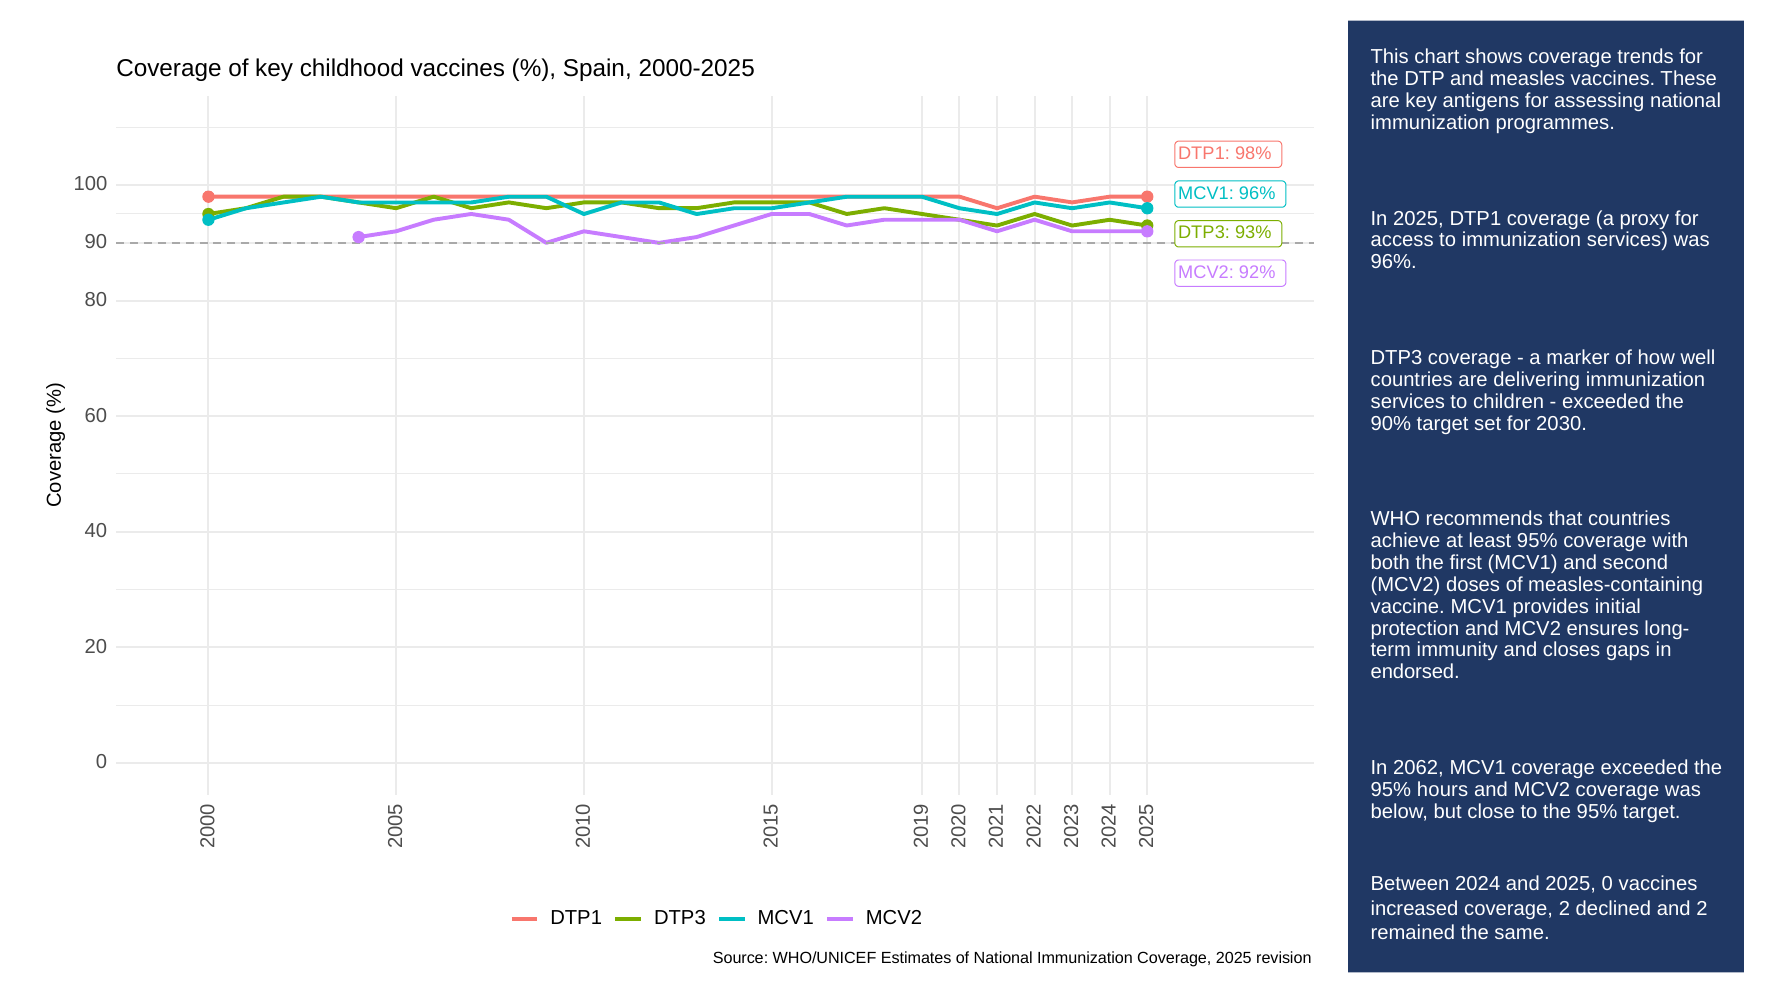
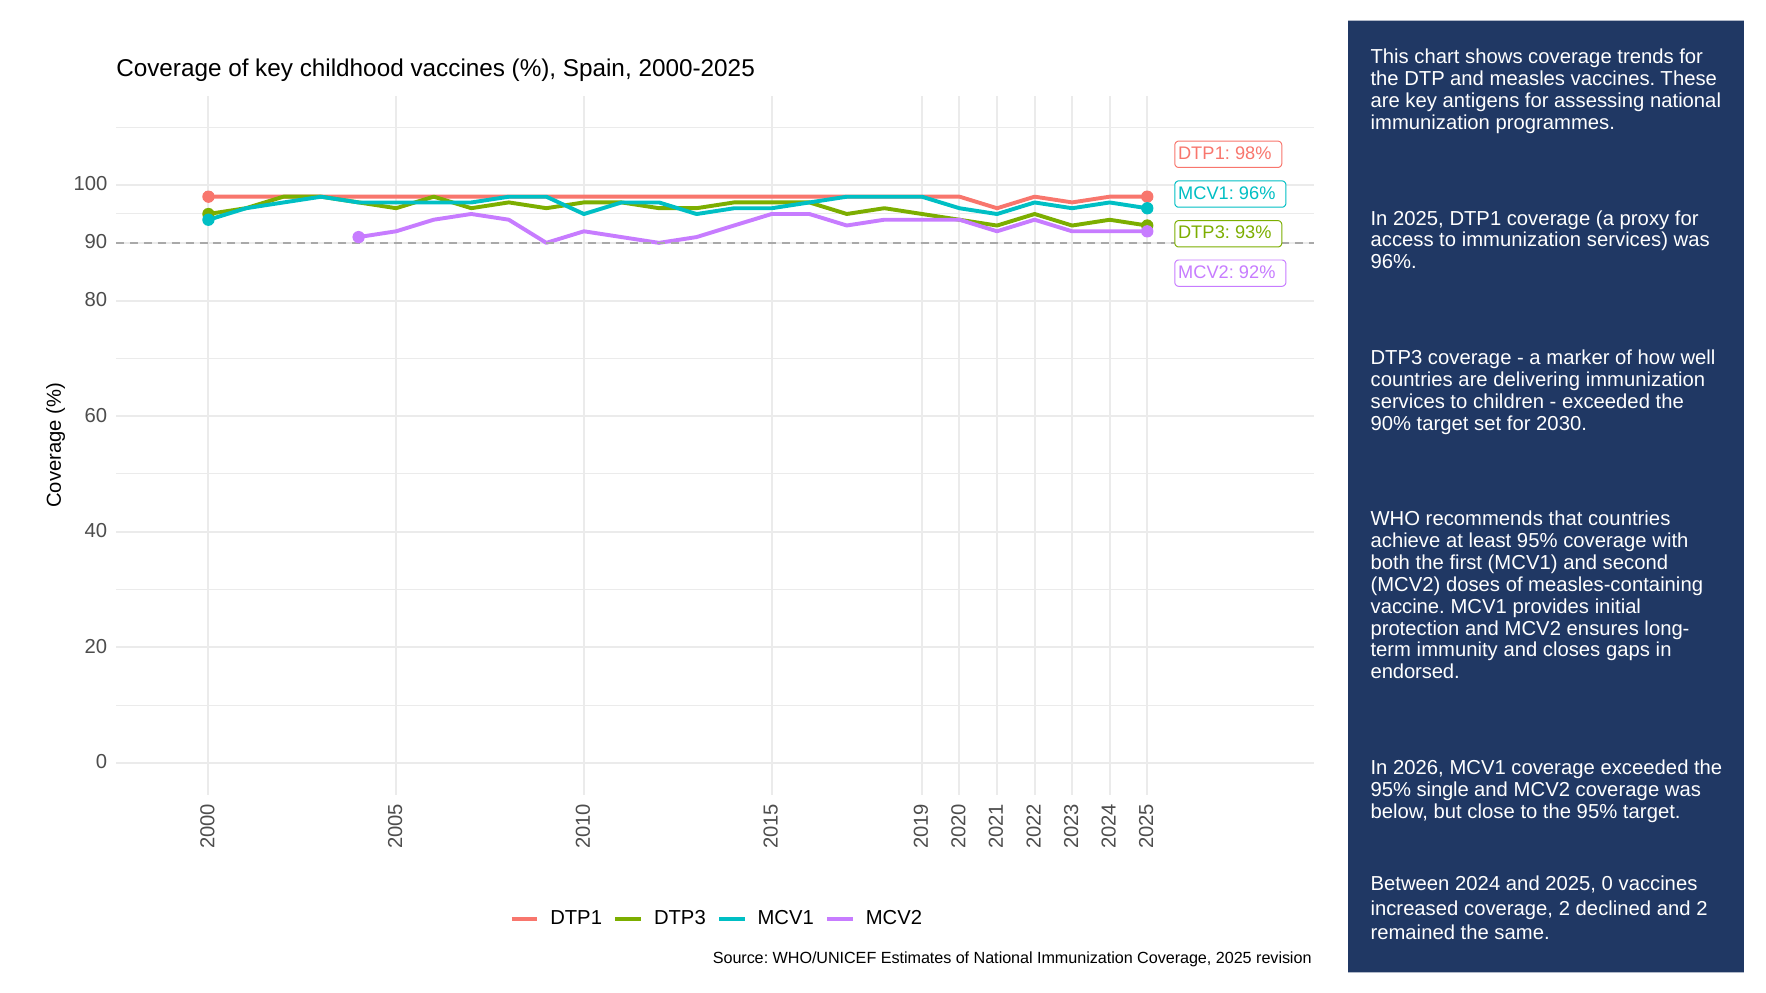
2062: 2062 -> 2026
hours: hours -> single
